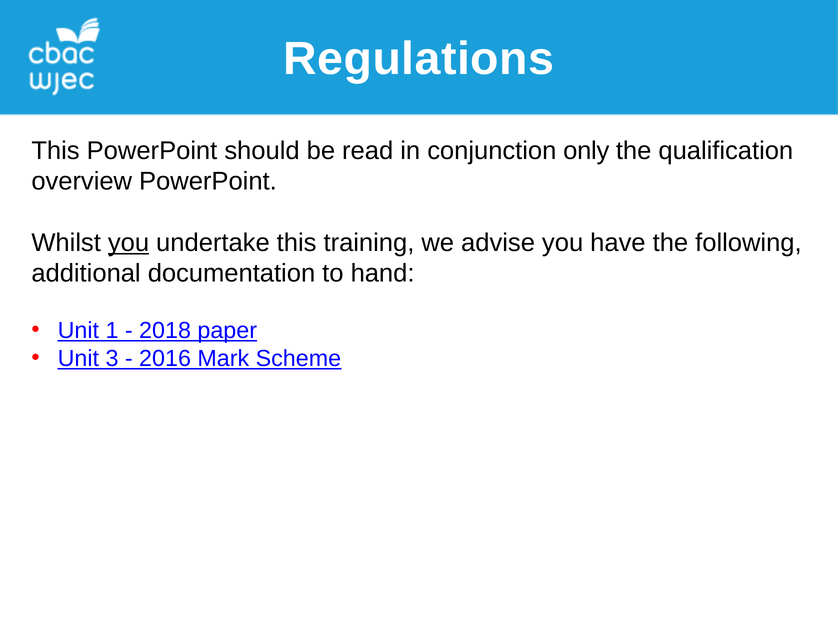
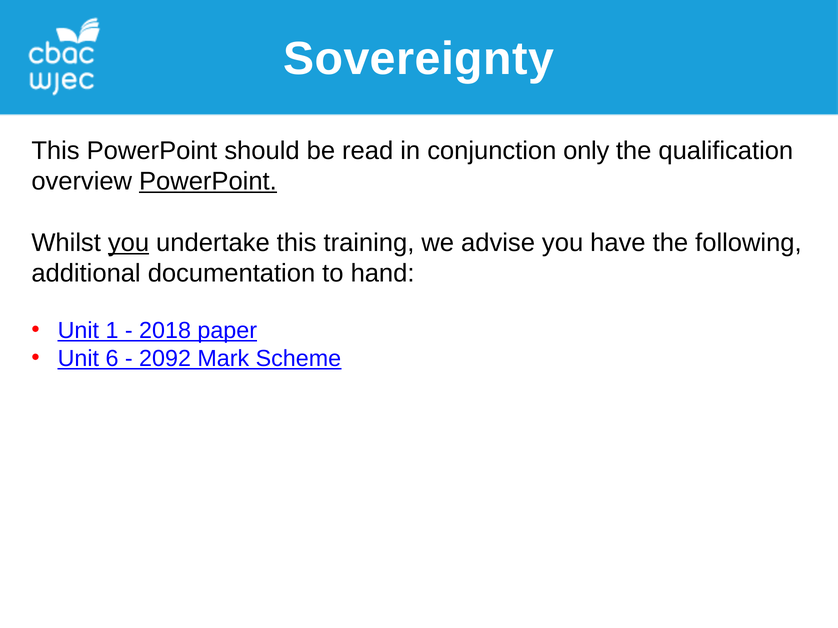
Regulations: Regulations -> Sovereignty
PowerPoint at (208, 182) underline: none -> present
3: 3 -> 6
2016: 2016 -> 2092
